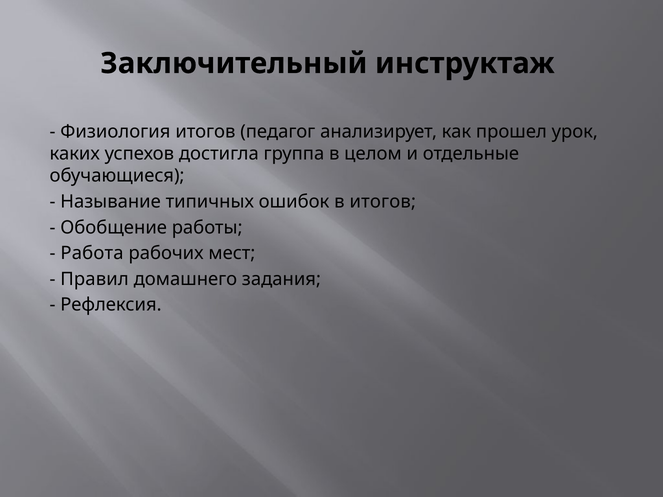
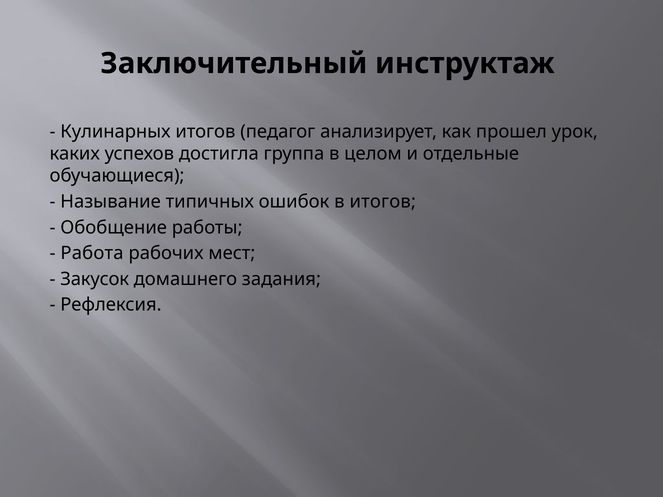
Физиология: Физиология -> Кулинарных
Правил: Правил -> Закусок
